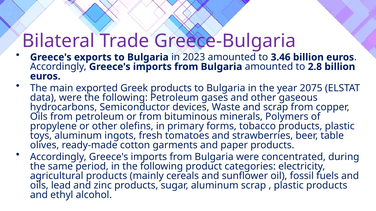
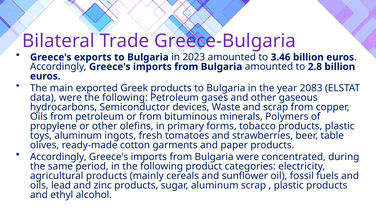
2075: 2075 -> 2083
